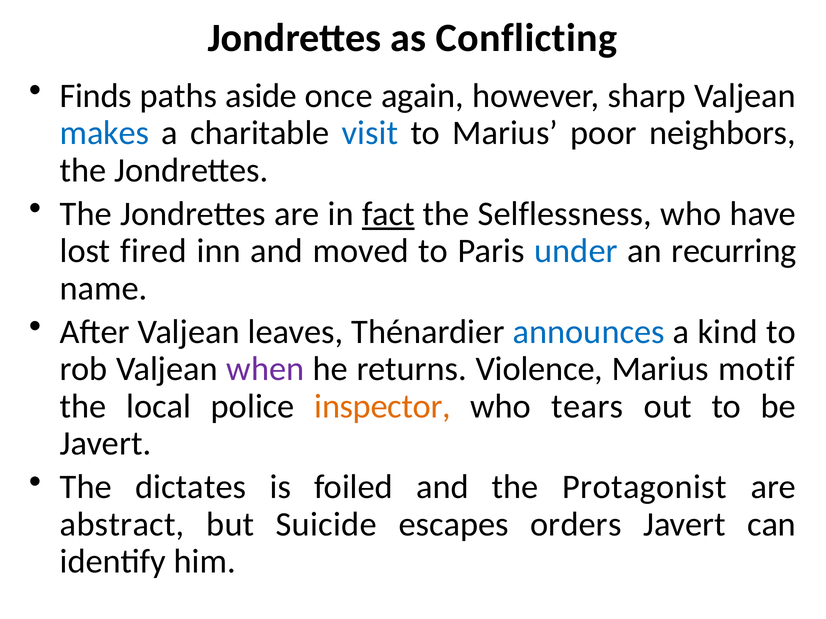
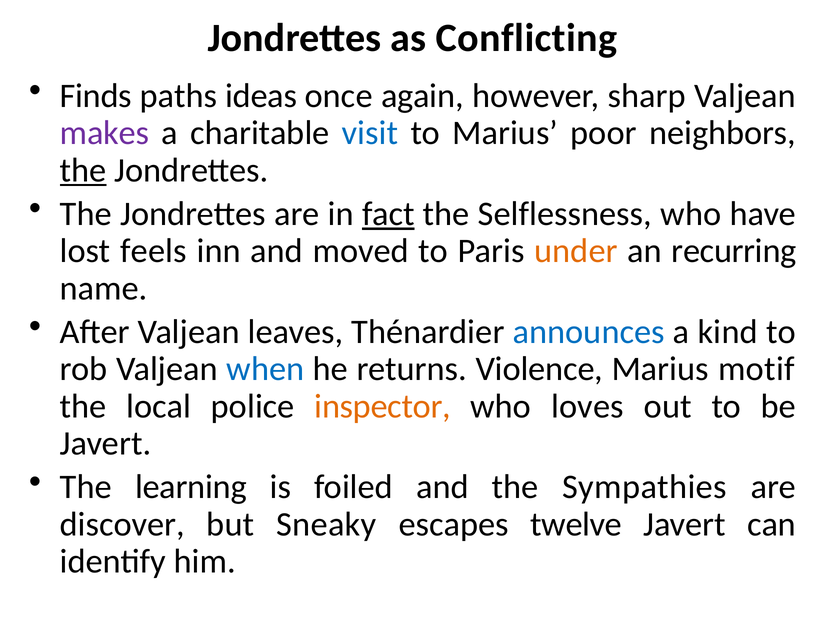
aside: aside -> ideas
makes colour: blue -> purple
the at (83, 170) underline: none -> present
fired: fired -> feels
under colour: blue -> orange
when colour: purple -> blue
tears: tears -> loves
dictates: dictates -> learning
Protagonist: Protagonist -> Sympathies
abstract: abstract -> discover
Suicide: Suicide -> Sneaky
orders: orders -> twelve
